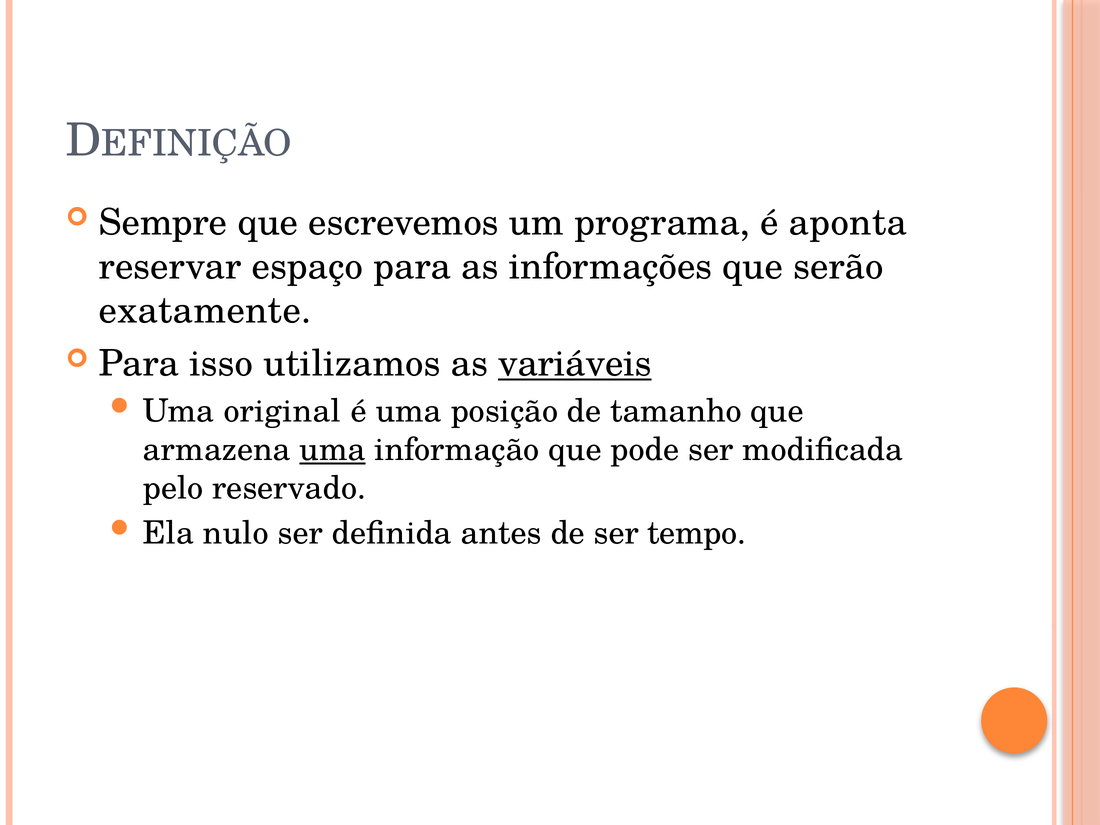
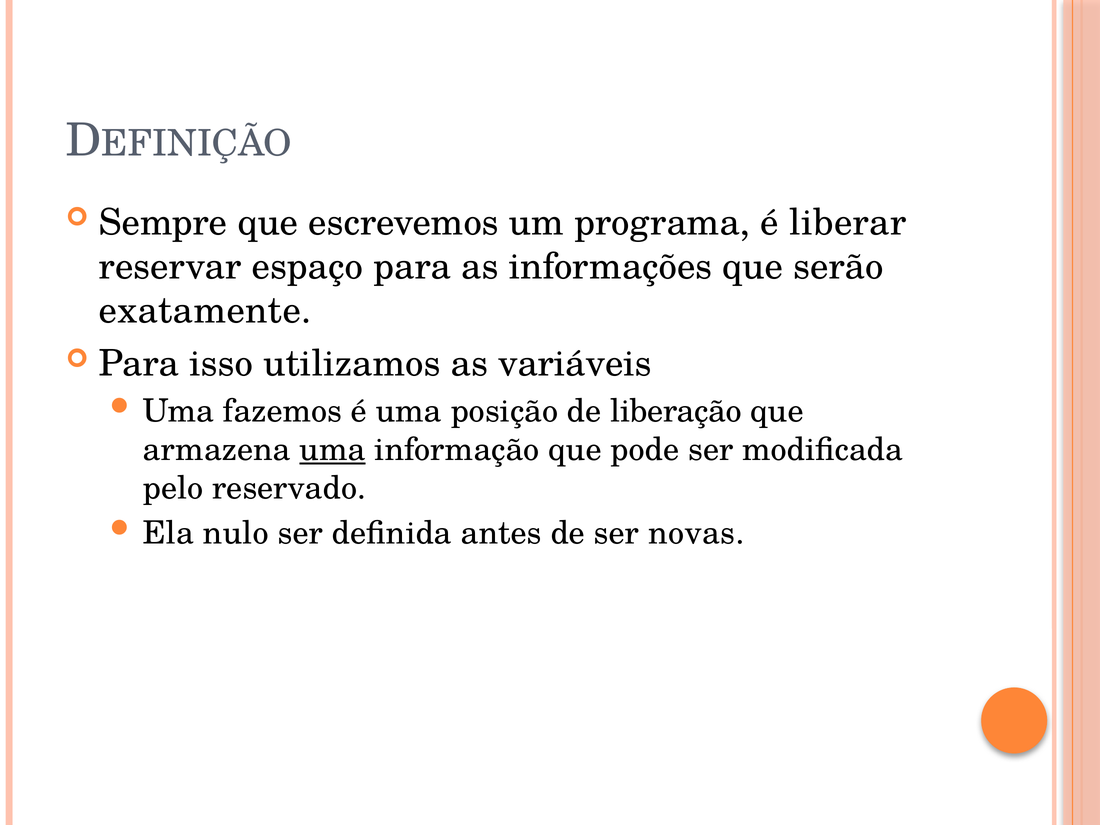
aponta: aponta -> liberar
variáveis underline: present -> none
original: original -> fazemos
tamanho: tamanho -> liberação
tempo: tempo -> novas
